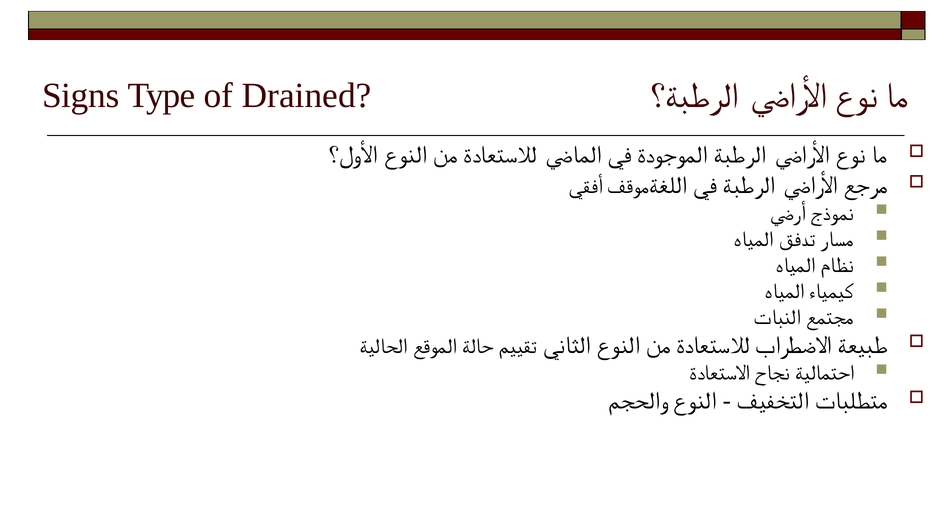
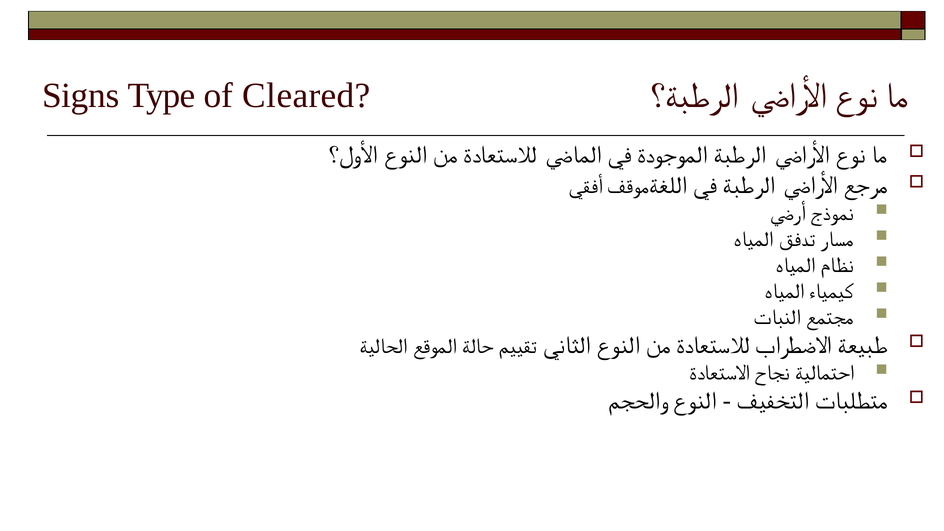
Drained: Drained -> Cleared
